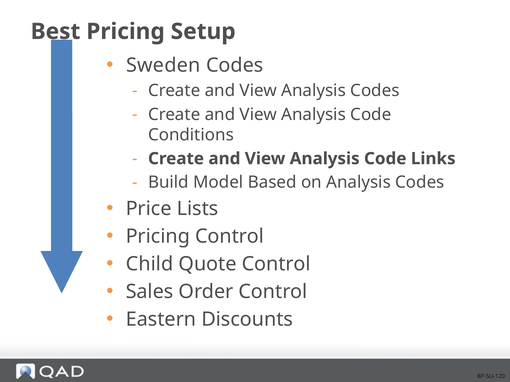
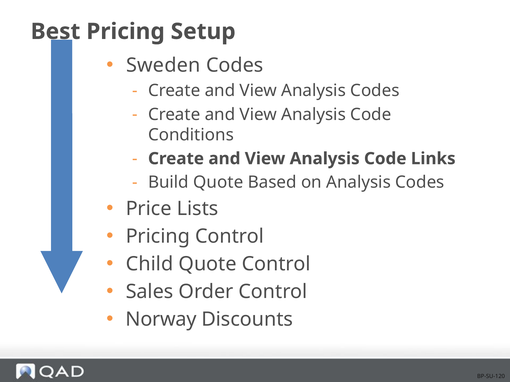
Build Model: Model -> Quote
Eastern: Eastern -> Norway
